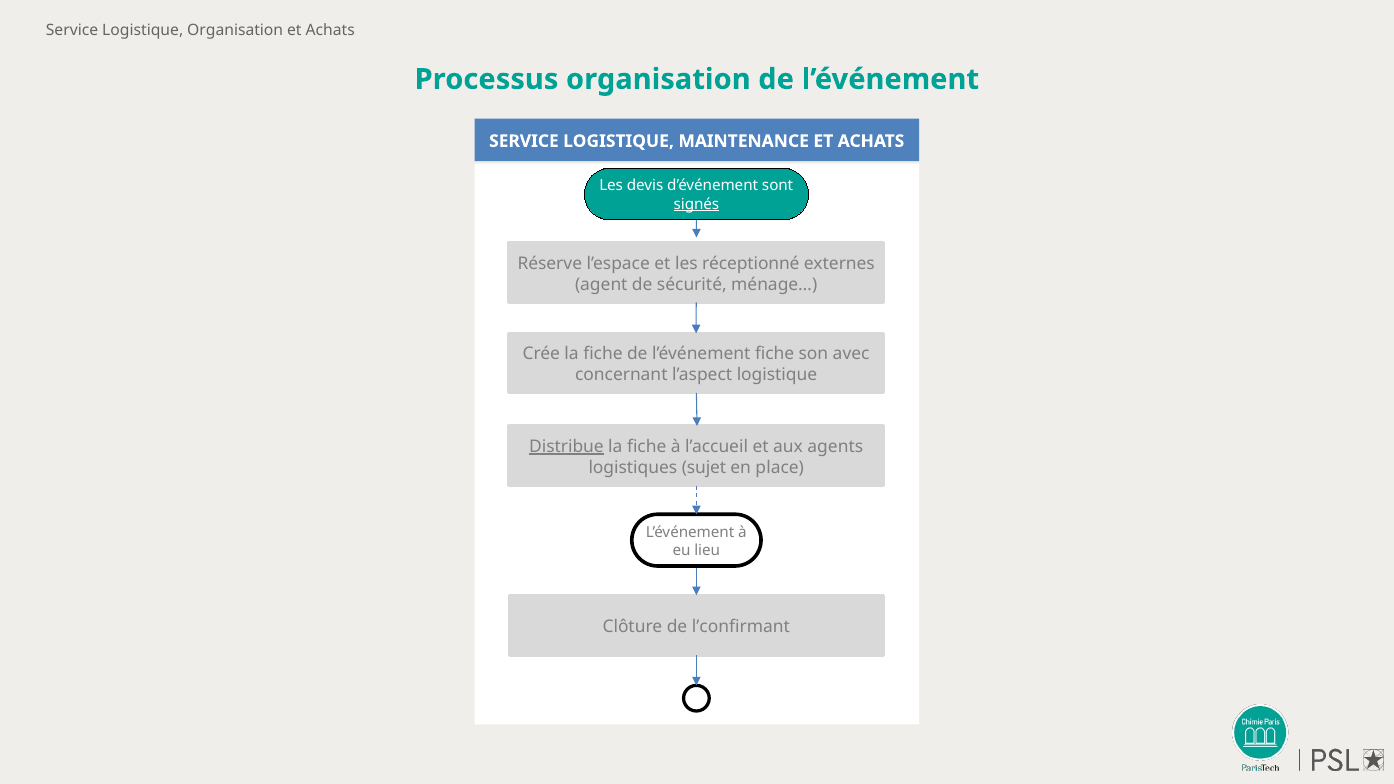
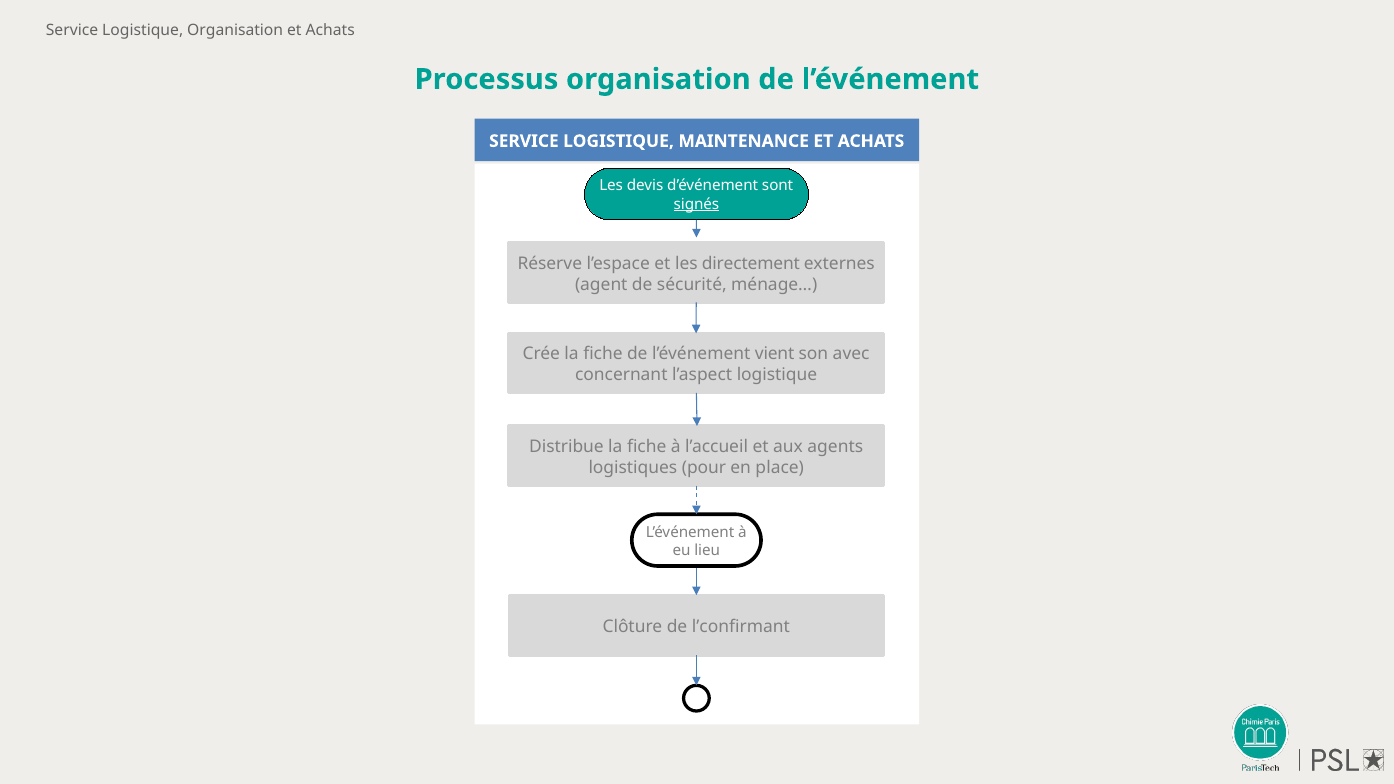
réceptionné: réceptionné -> directement
l’événement fiche: fiche -> vient
Distribue underline: present -> none
sujet: sujet -> pour
